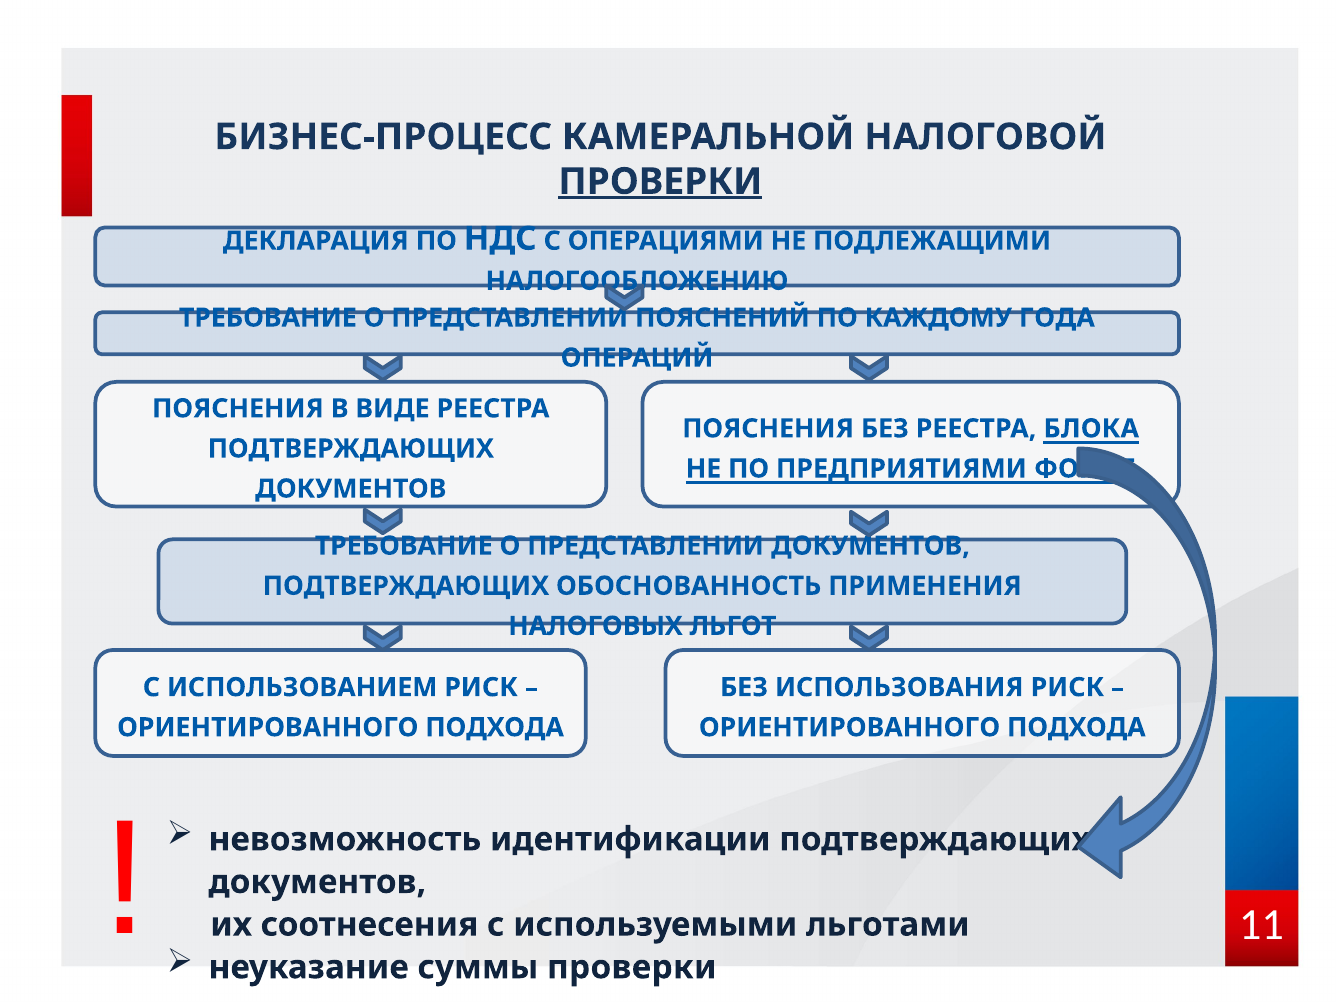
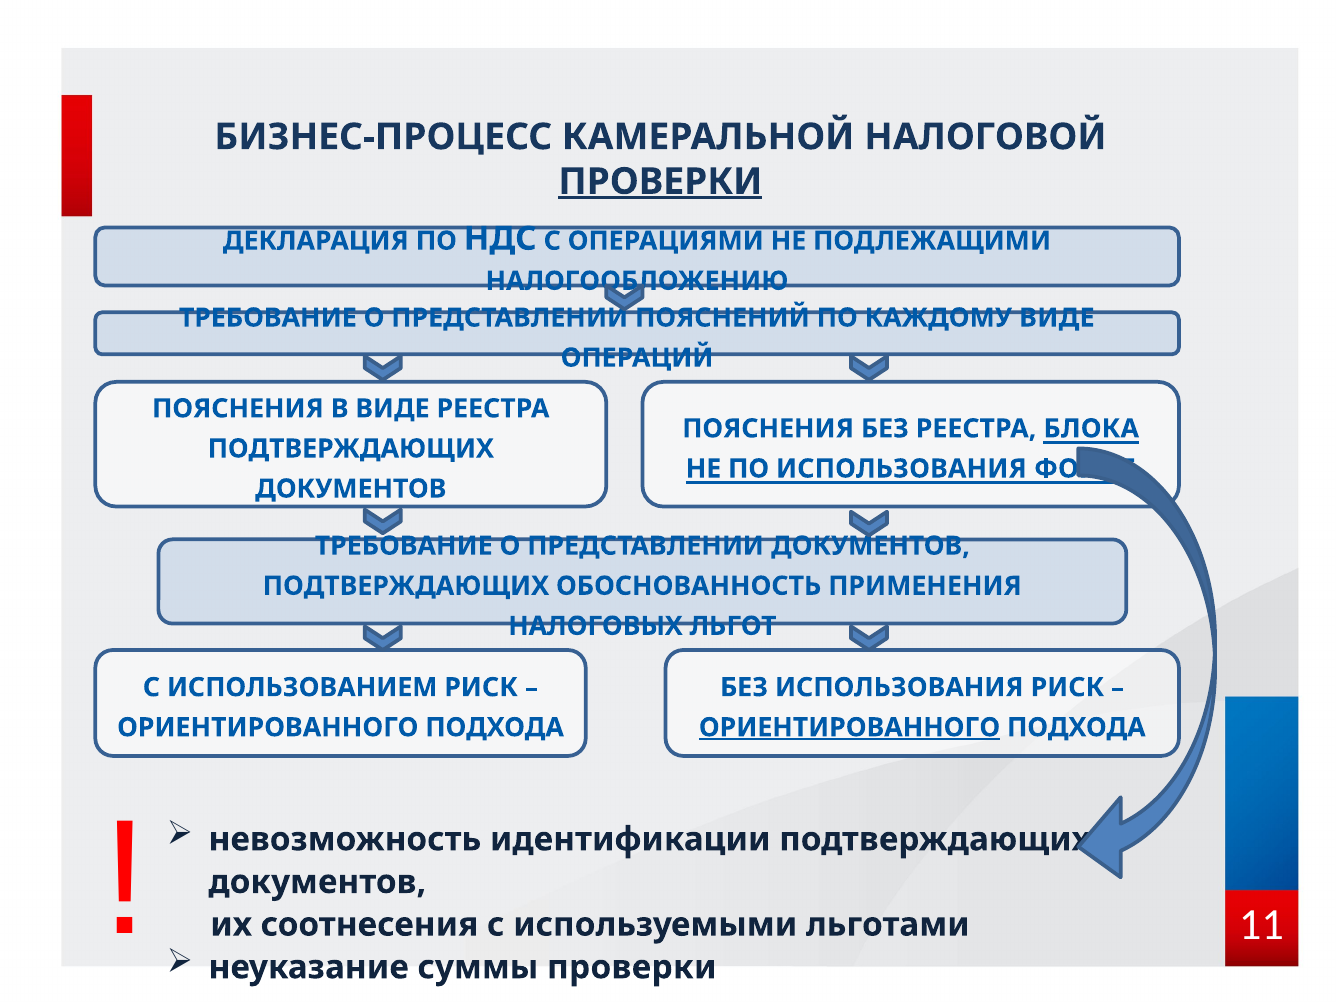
КАЖДОМУ ГОДА: ГОДА -> ВИДЕ
ПО ПРЕДПРИЯТИЯМИ: ПРЕДПРИЯТИЯМИ -> ИСПОЛЬЗОВАНИЯ
ОРИЕНТИРОВАННОГО at (850, 728) underline: none -> present
